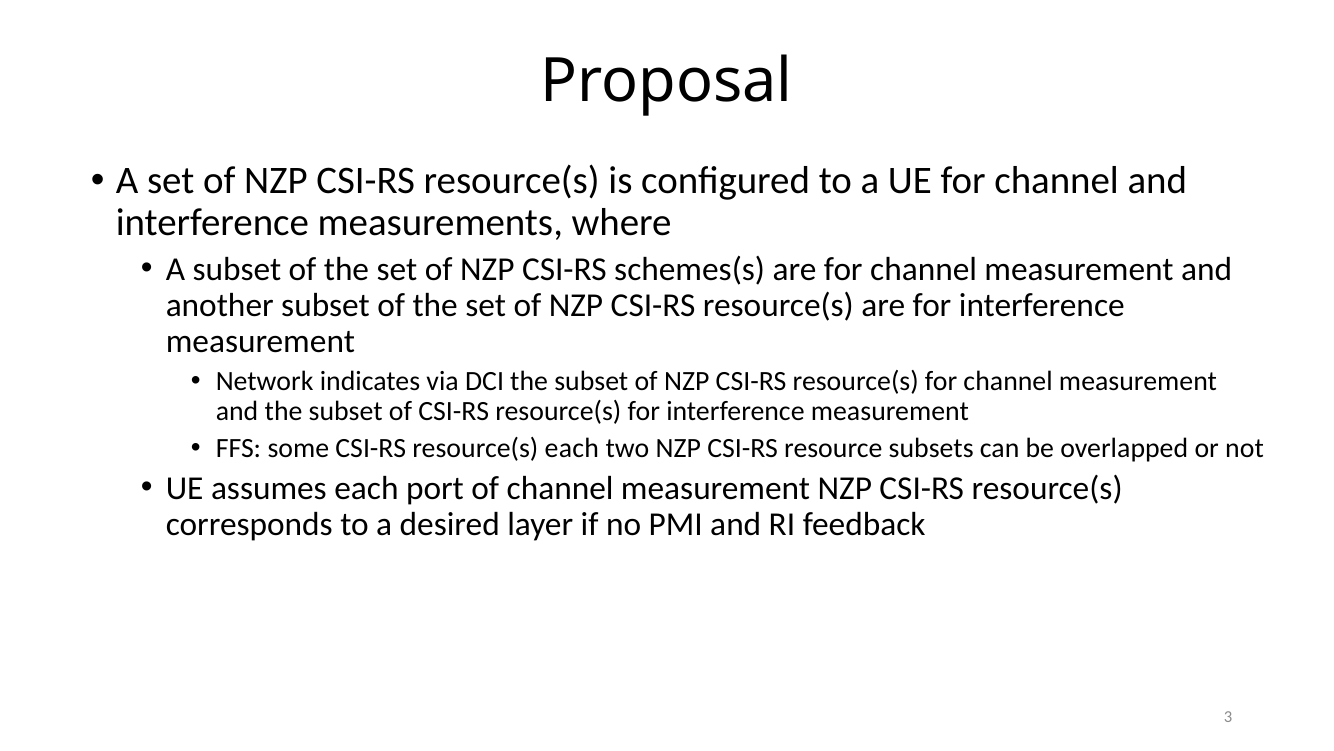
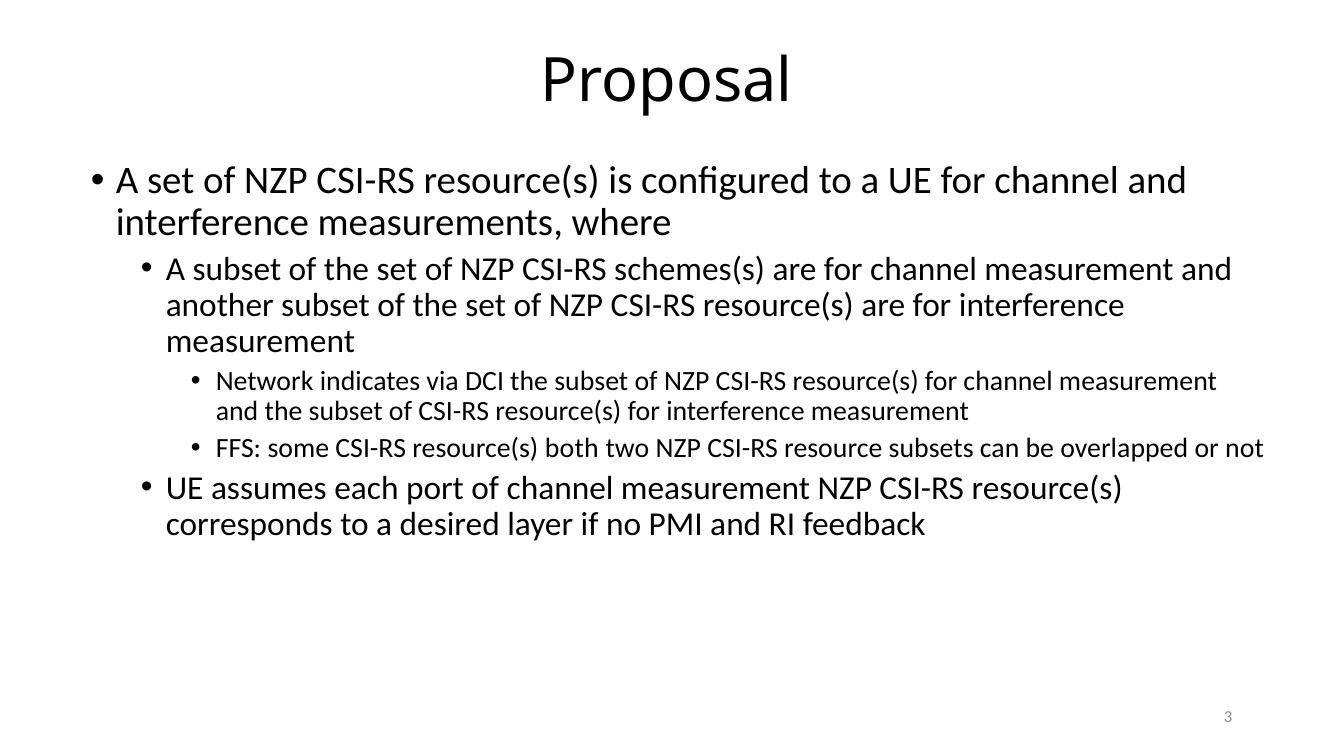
resource(s each: each -> both
